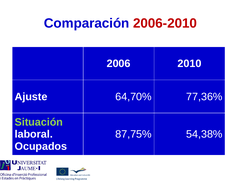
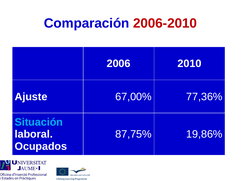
64,70%: 64,70% -> 67,00%
Situación colour: light green -> light blue
54,38%: 54,38% -> 19,86%
